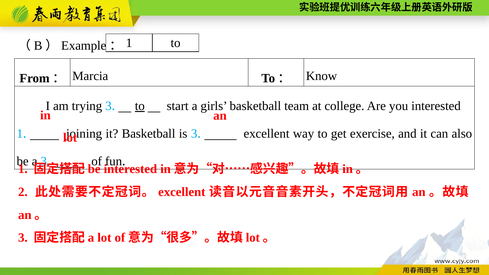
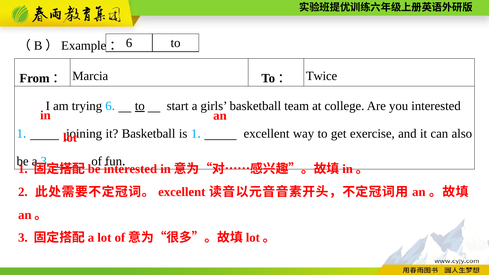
（B）Example： 1: 1 -> 6
Know: Know -> Twice
trying 3: 3 -> 6
is 3: 3 -> 1
